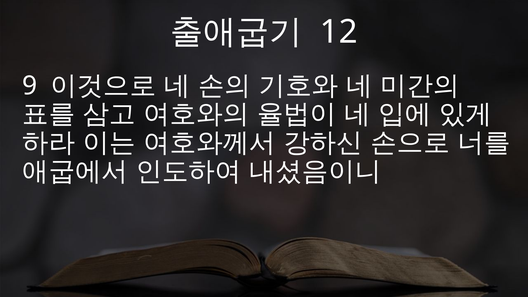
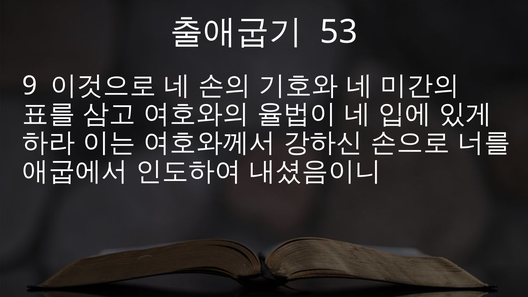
12: 12 -> 53
